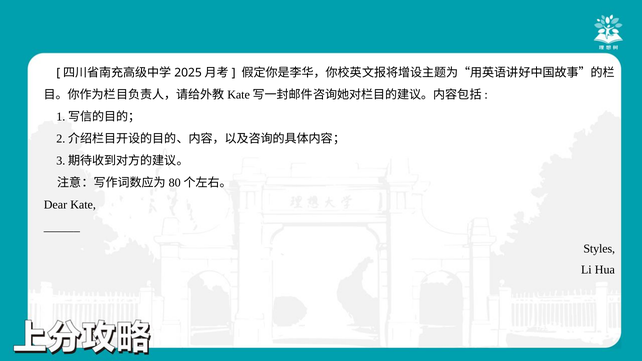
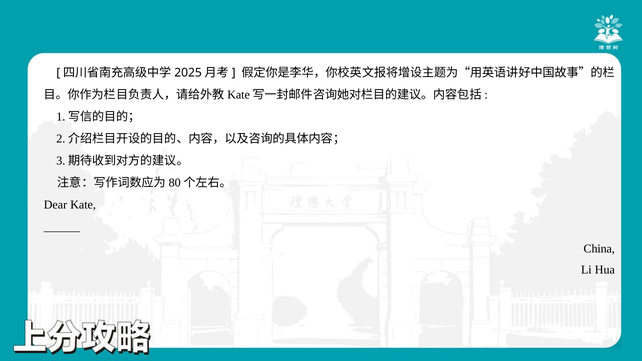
Styles: Styles -> China
